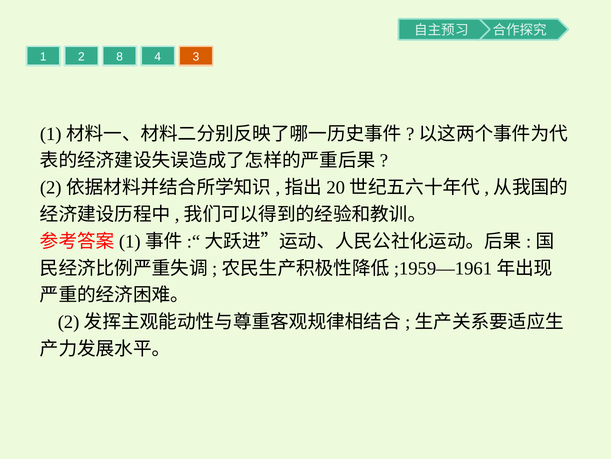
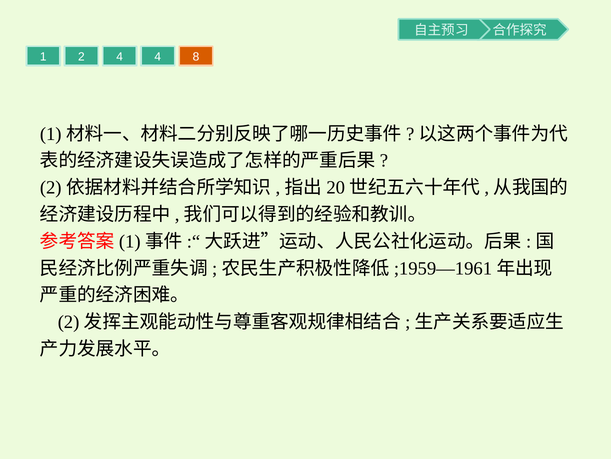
2 8: 8 -> 4
3: 3 -> 8
